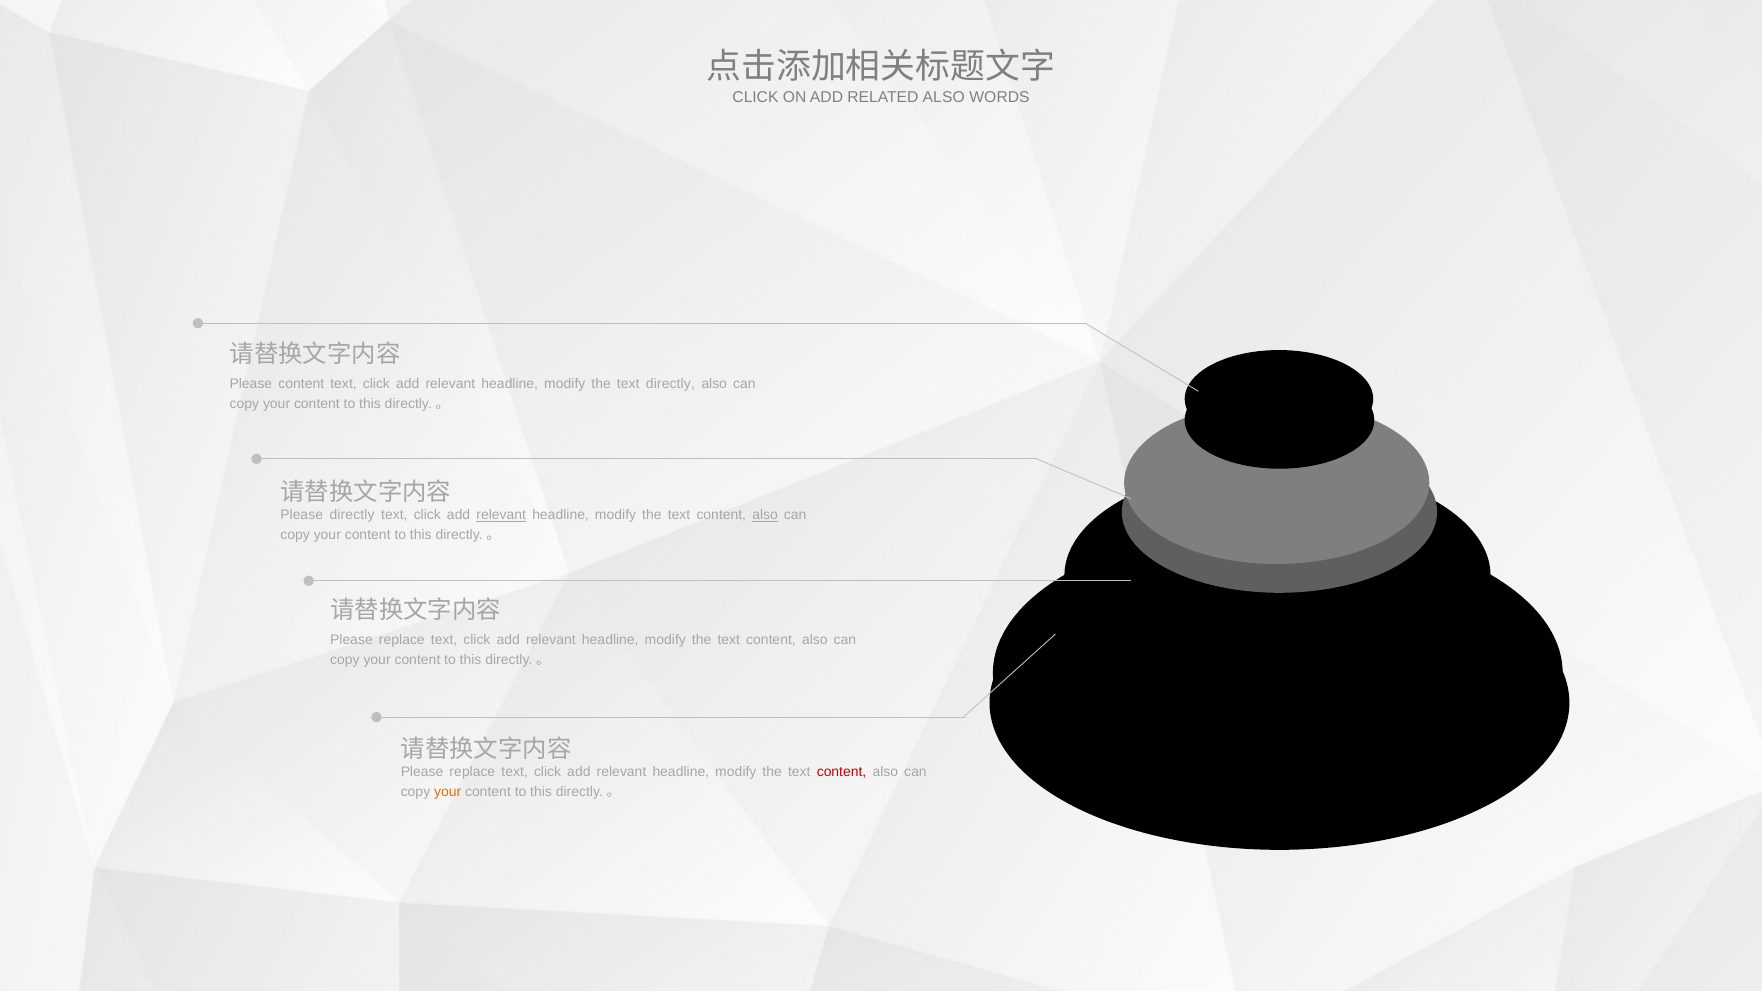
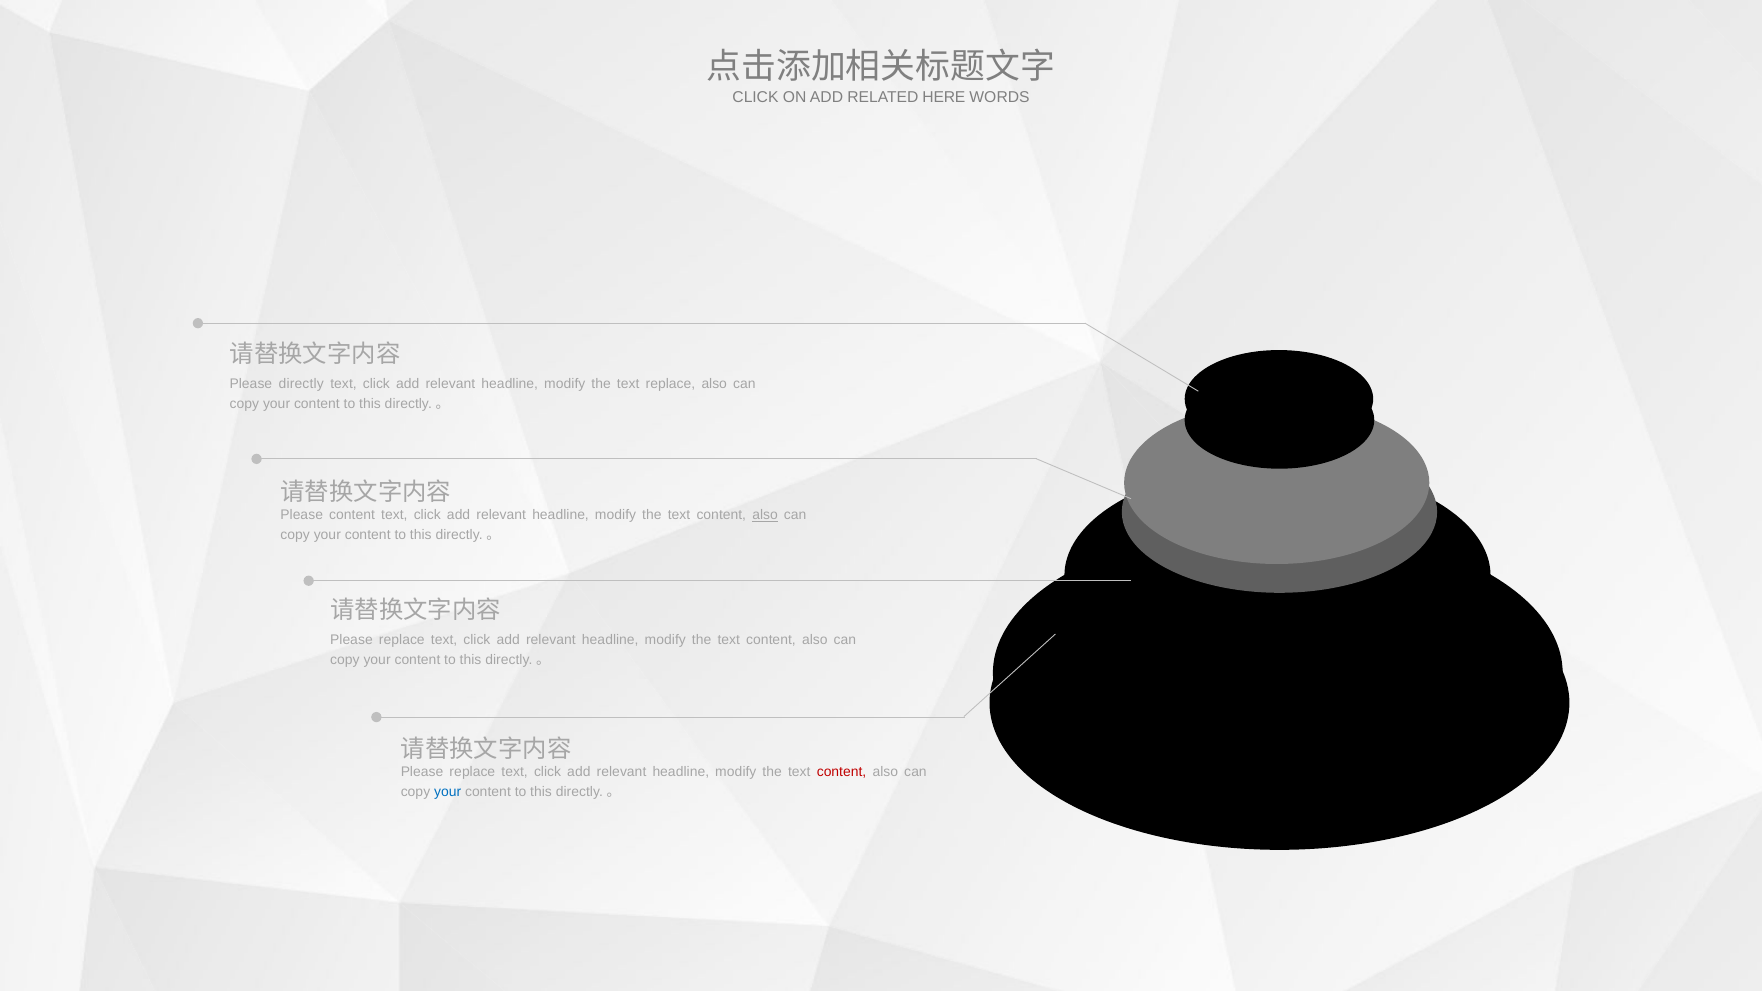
RELATED ALSO: ALSO -> HERE
Please content: content -> directly
text directly: directly -> replace
Please directly: directly -> content
relevant at (501, 515) underline: present -> none
your at (448, 792) colour: orange -> blue
